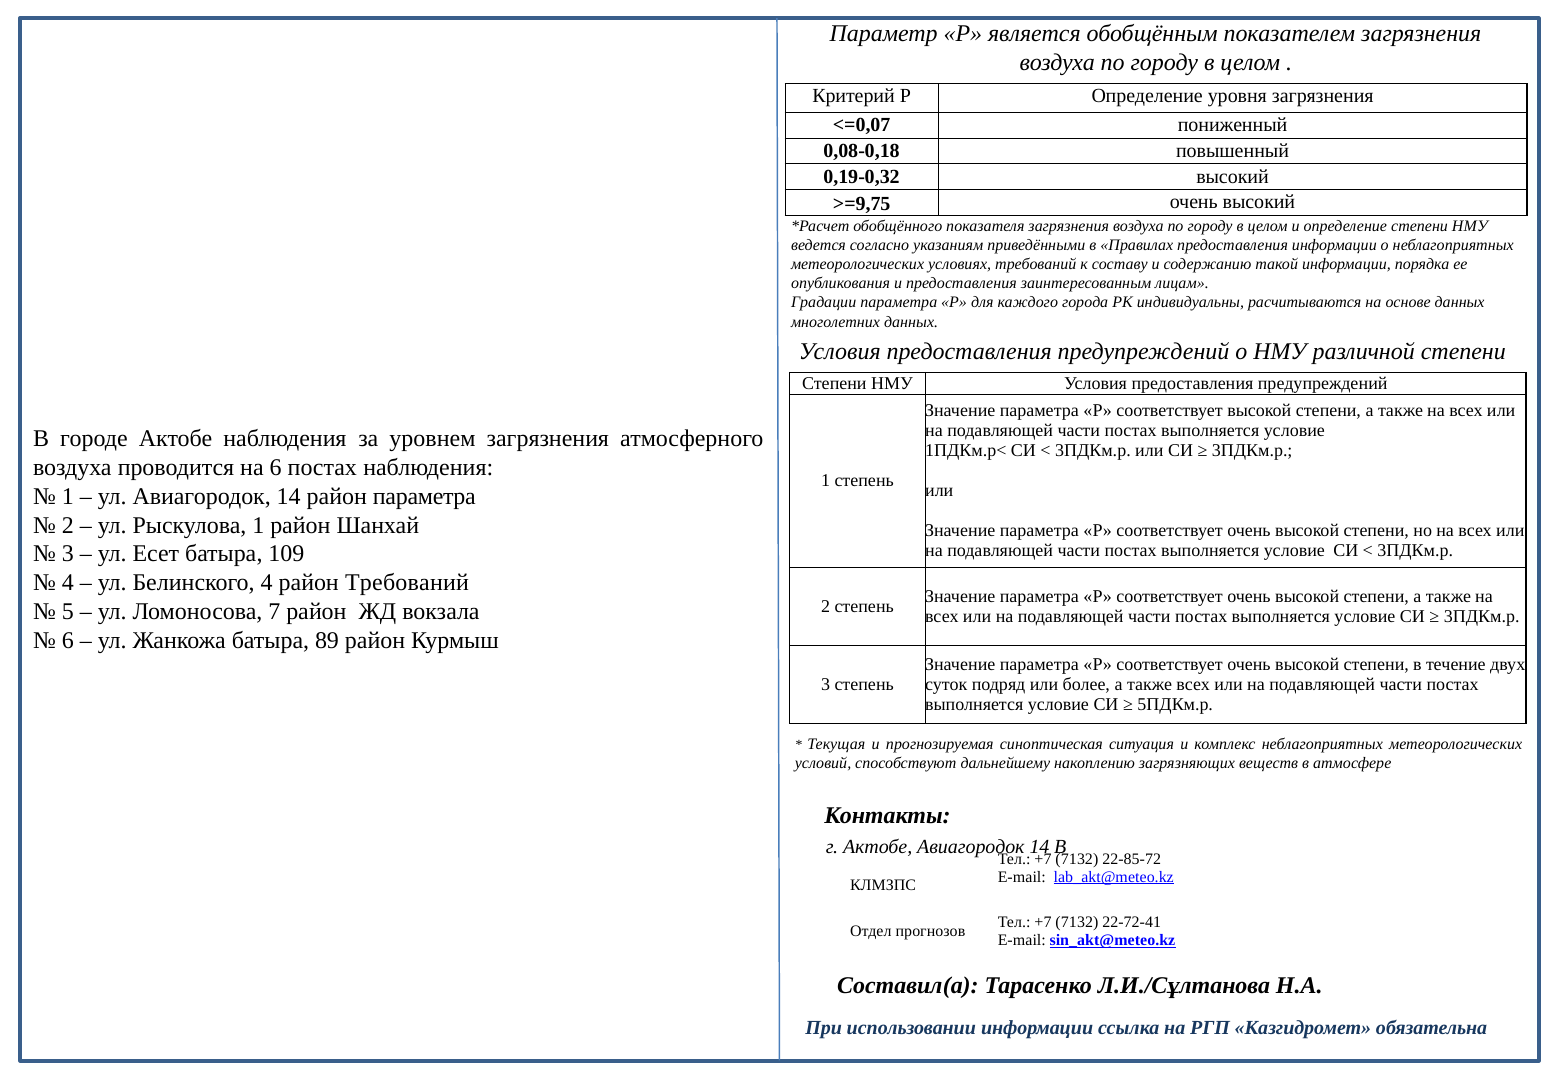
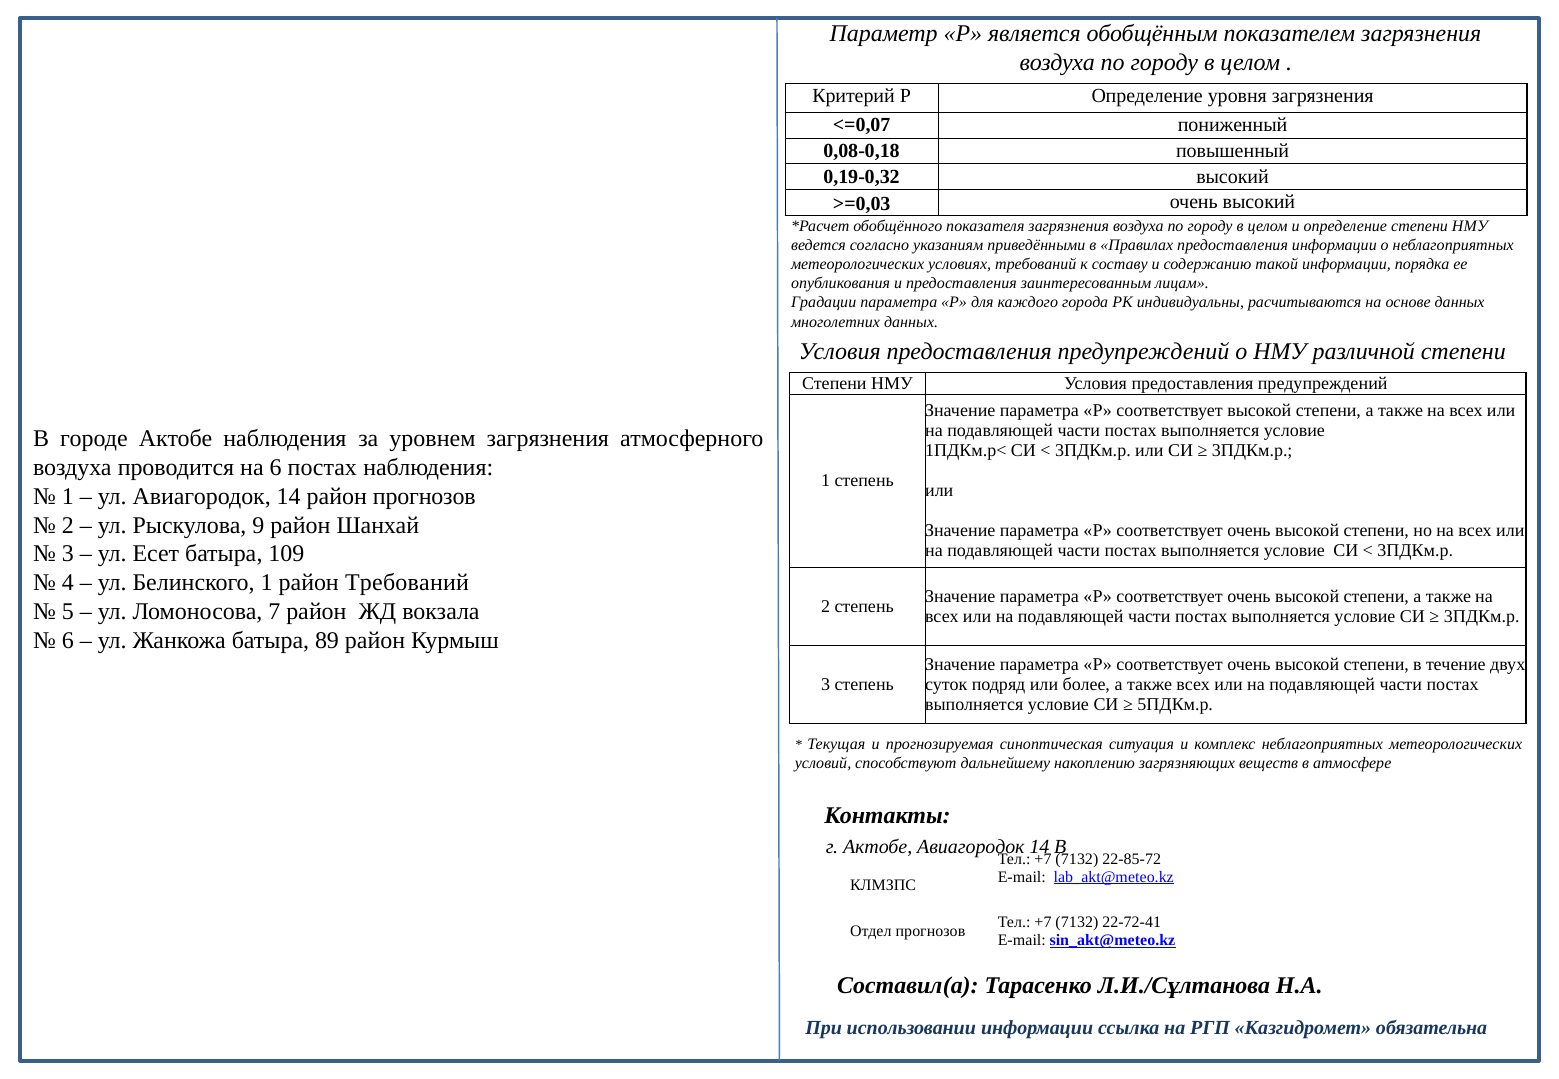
>=9,75: >=9,75 -> >=0,03
район параметра: параметра -> прогнозов
Рыскулова 1: 1 -> 9
Белинского 4: 4 -> 1
